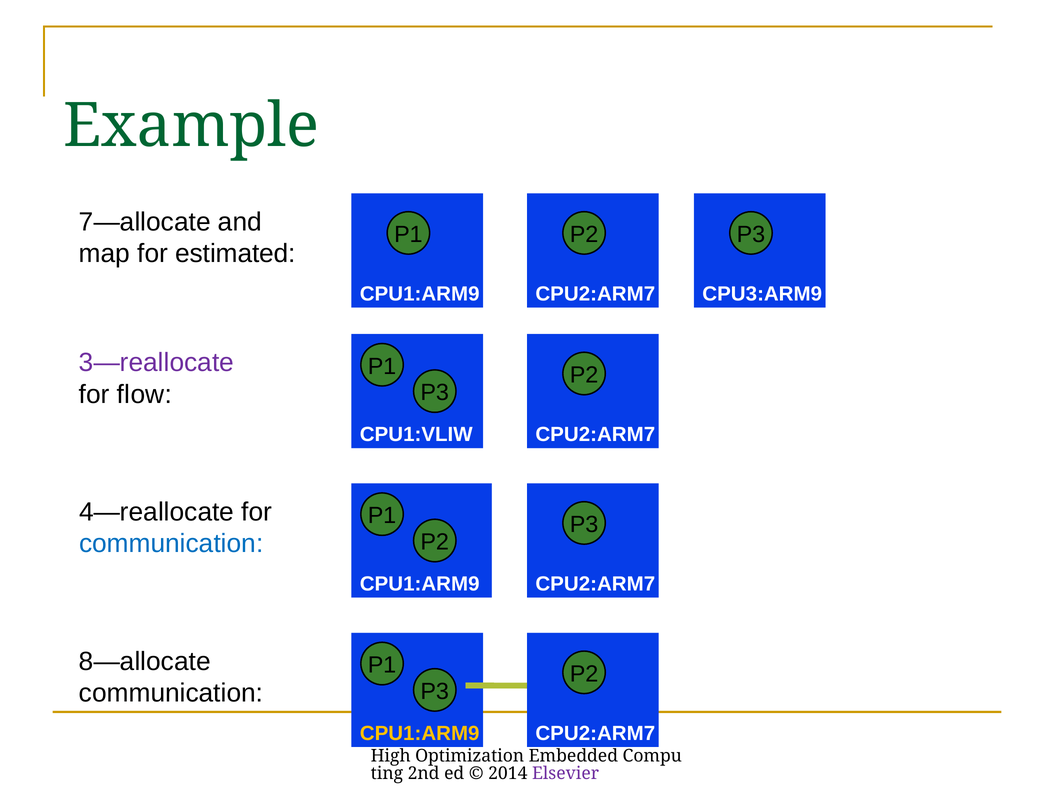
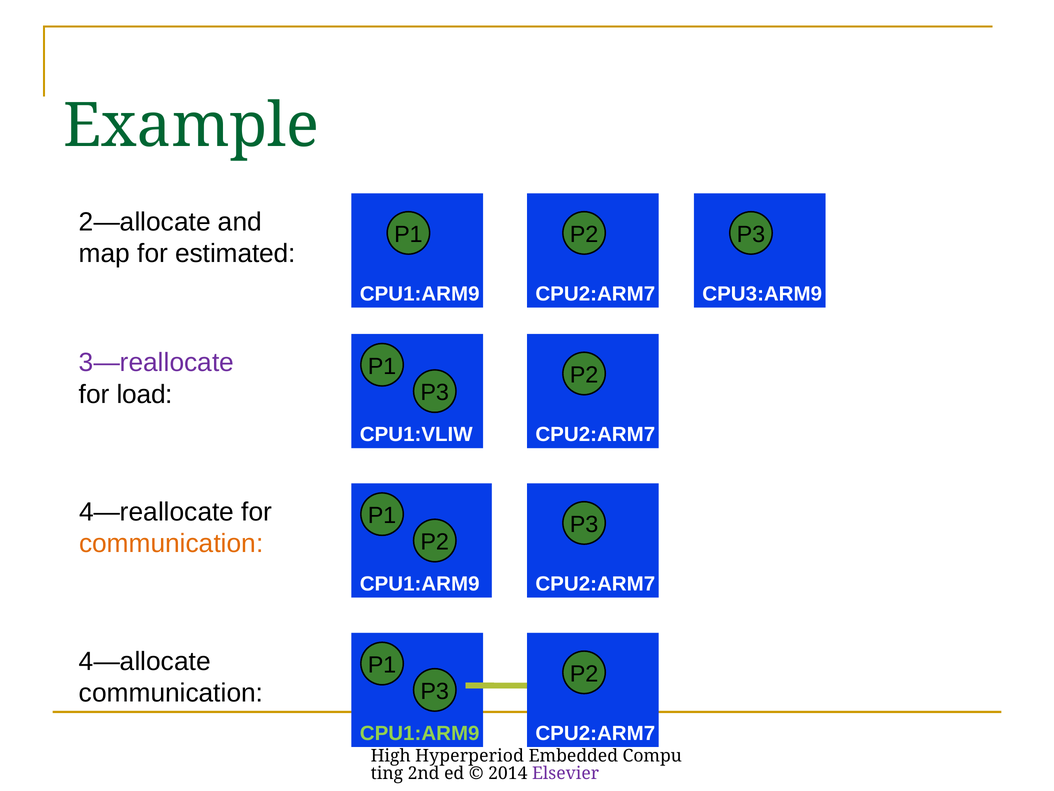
7—allocate: 7—allocate -> 2—allocate
flow: flow -> load
communication at (171, 543) colour: blue -> orange
8—allocate: 8—allocate -> 4—allocate
CPU1:ARM9 at (420, 733) colour: yellow -> light green
Optimization: Optimization -> Hyperperiod
